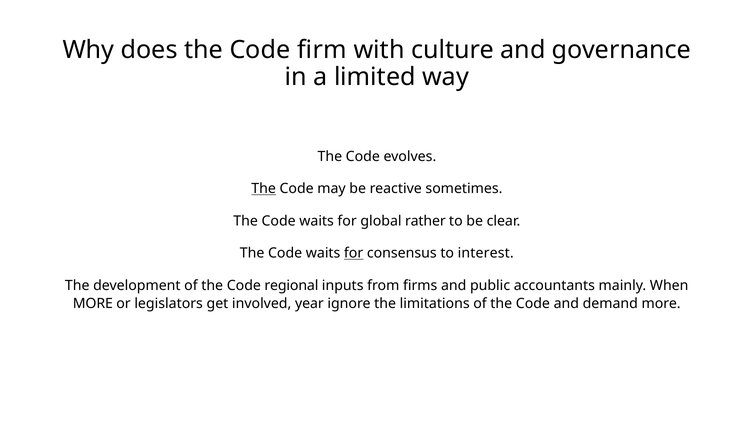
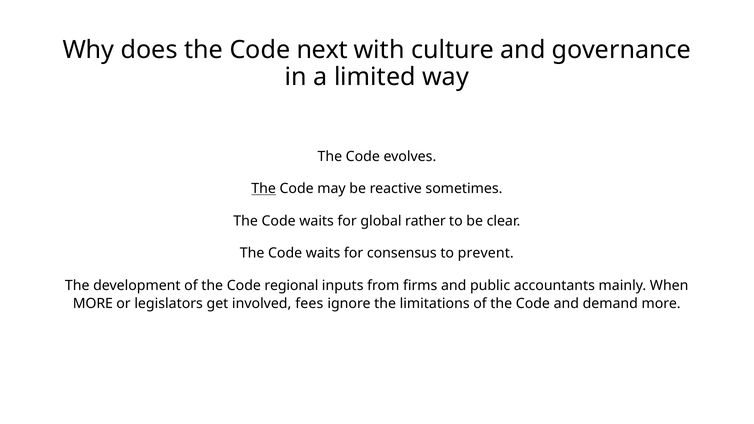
firm: firm -> next
for at (354, 253) underline: present -> none
interest: interest -> prevent
year: year -> fees
